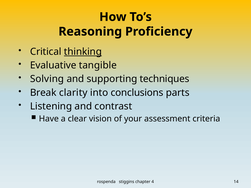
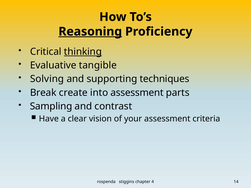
Reasoning underline: none -> present
clarity: clarity -> create
into conclusions: conclusions -> assessment
Listening: Listening -> Sampling
